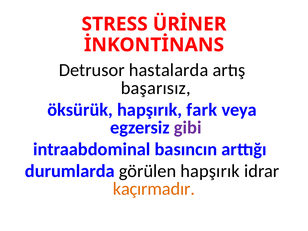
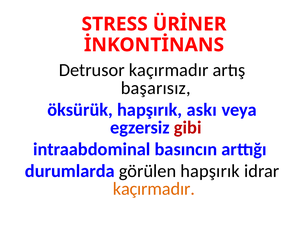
Detrusor hastalarda: hastalarda -> kaçırmadır
fark: fark -> askı
gibi colour: purple -> red
